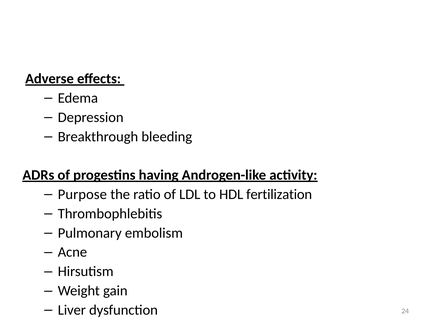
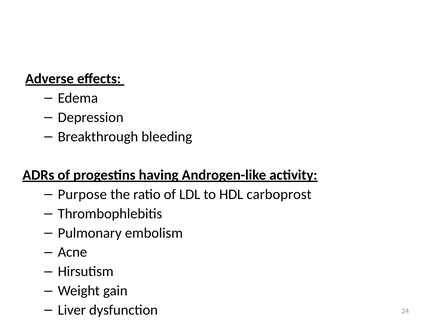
fertilization: fertilization -> carboprost
